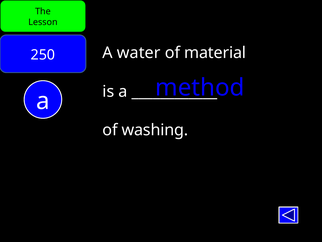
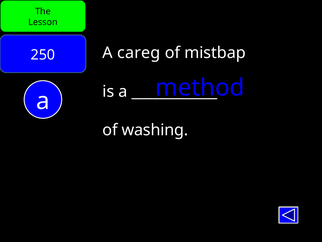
water: water -> careg
material: material -> mistbap
